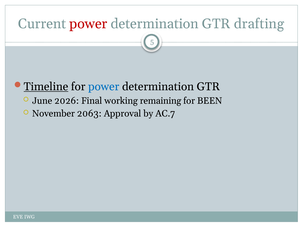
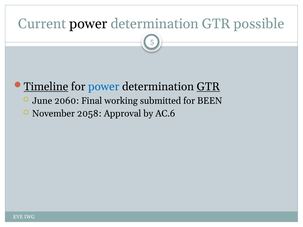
power at (88, 24) colour: red -> black
drafting: drafting -> possible
GTR at (208, 87) underline: none -> present
2026: 2026 -> 2060
remaining: remaining -> submitted
2063: 2063 -> 2058
AC.7: AC.7 -> AC.6
